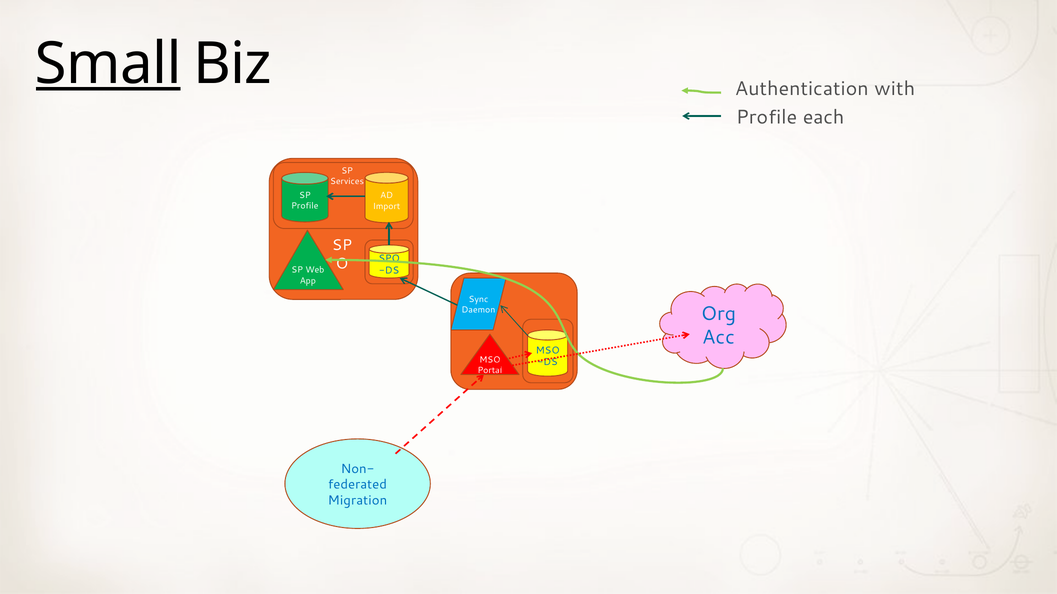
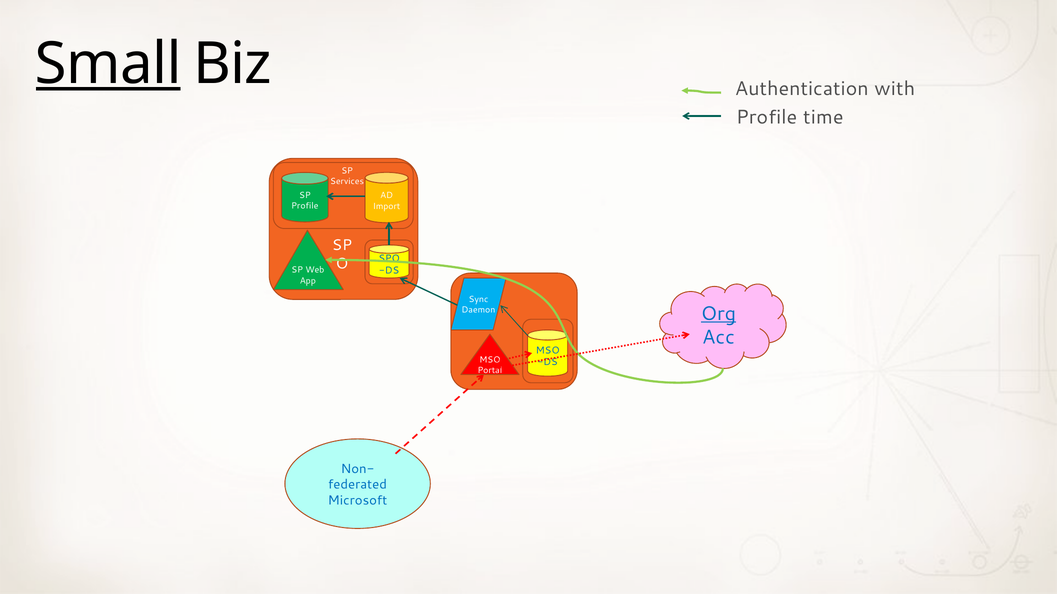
each: each -> time
Org underline: none -> present
Migration: Migration -> Microsoft
